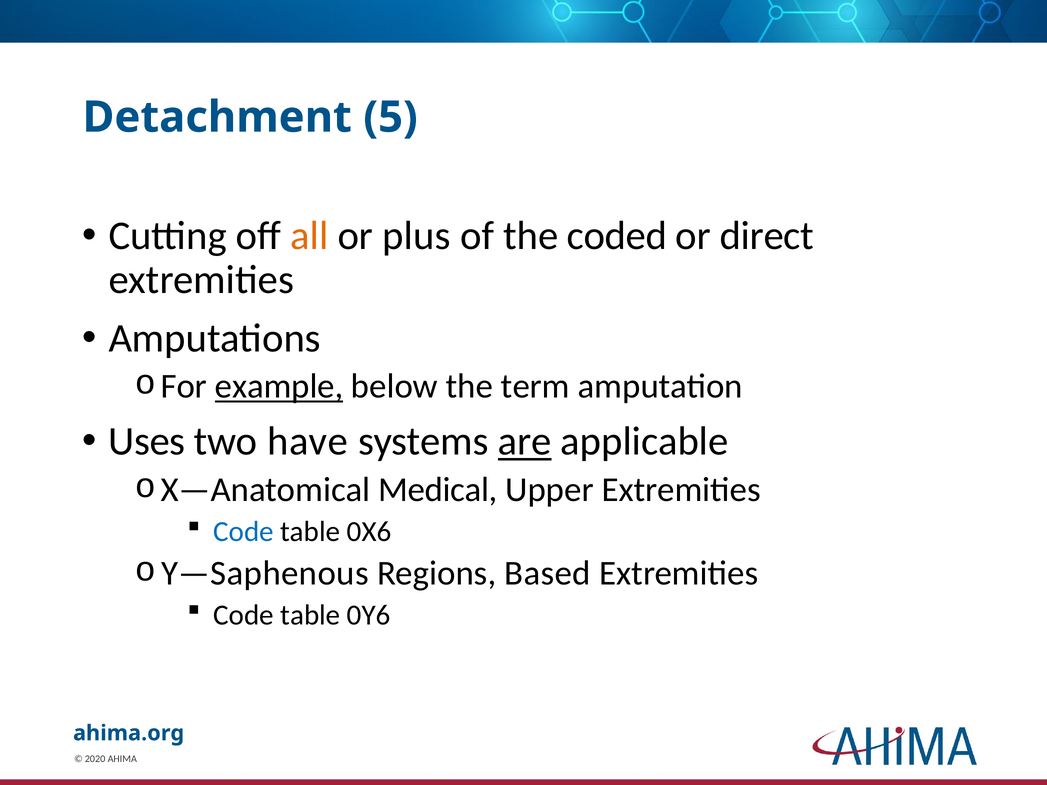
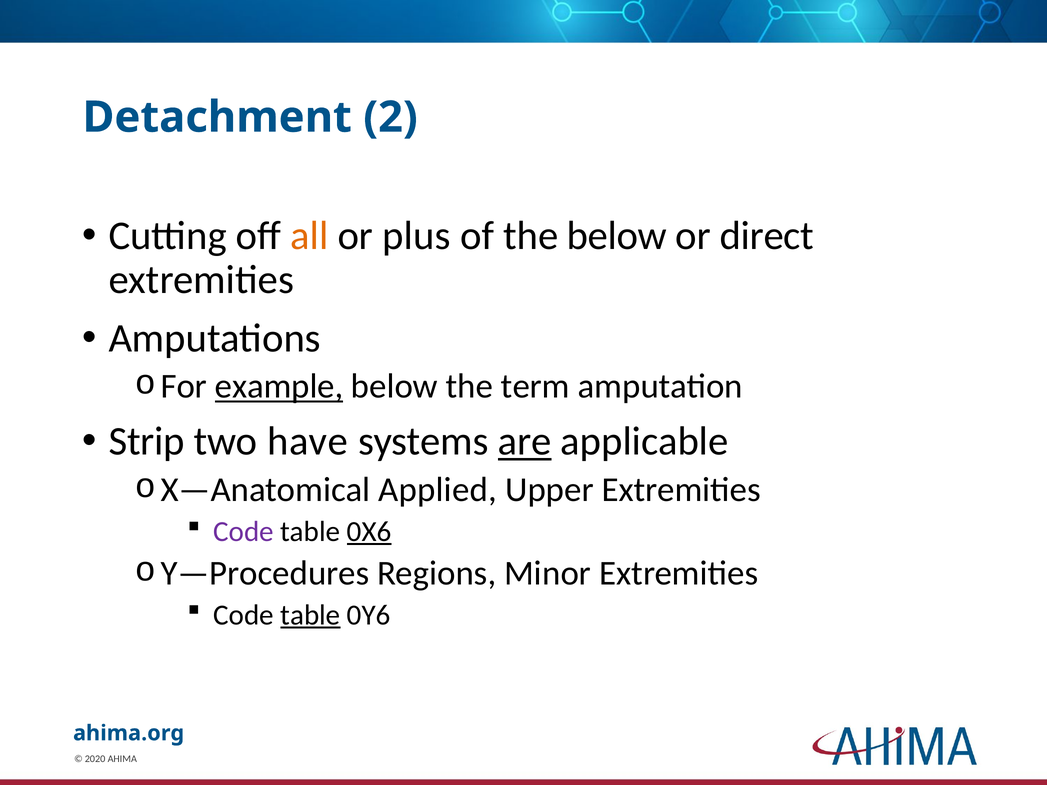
5: 5 -> 2
the coded: coded -> below
Uses: Uses -> Strip
Medical: Medical -> Applied
Code at (244, 532) colour: blue -> purple
0X6 underline: none -> present
Y—Saphenous: Y—Saphenous -> Y—Procedures
Based: Based -> Minor
table at (310, 615) underline: none -> present
